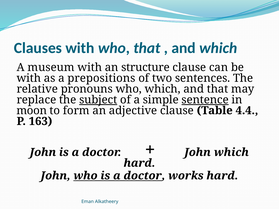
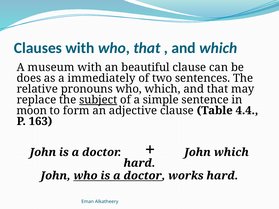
structure: structure -> beautiful
with at (29, 78): with -> does
prepositions: prepositions -> immediately
sentence underline: present -> none
